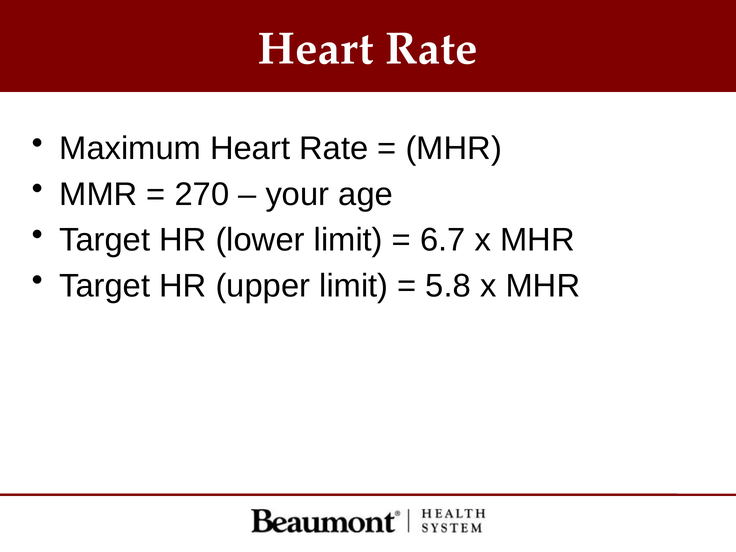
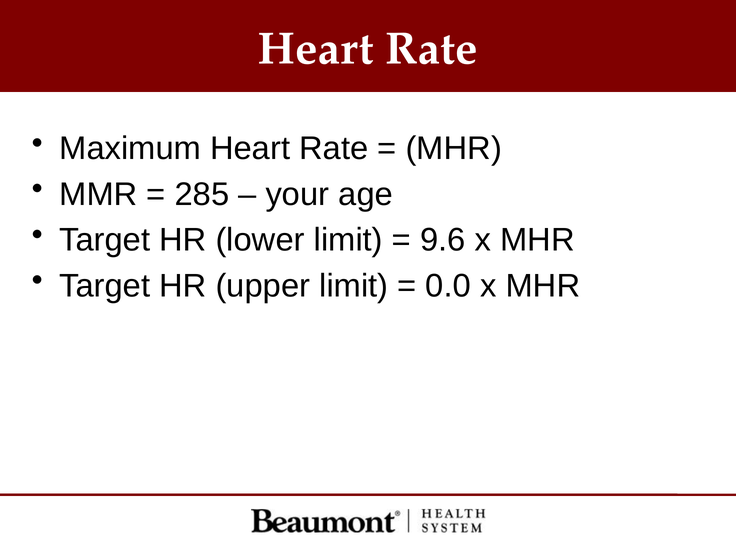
270: 270 -> 285
6.7: 6.7 -> 9.6
5.8: 5.8 -> 0.0
